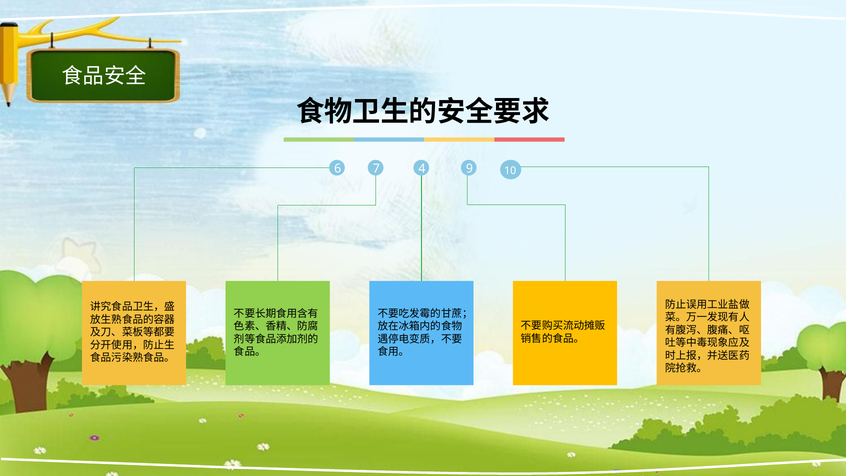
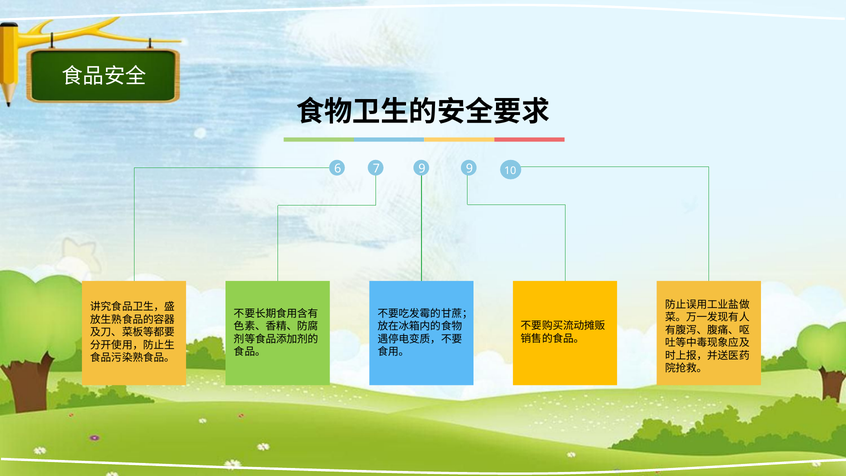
7 4: 4 -> 9
